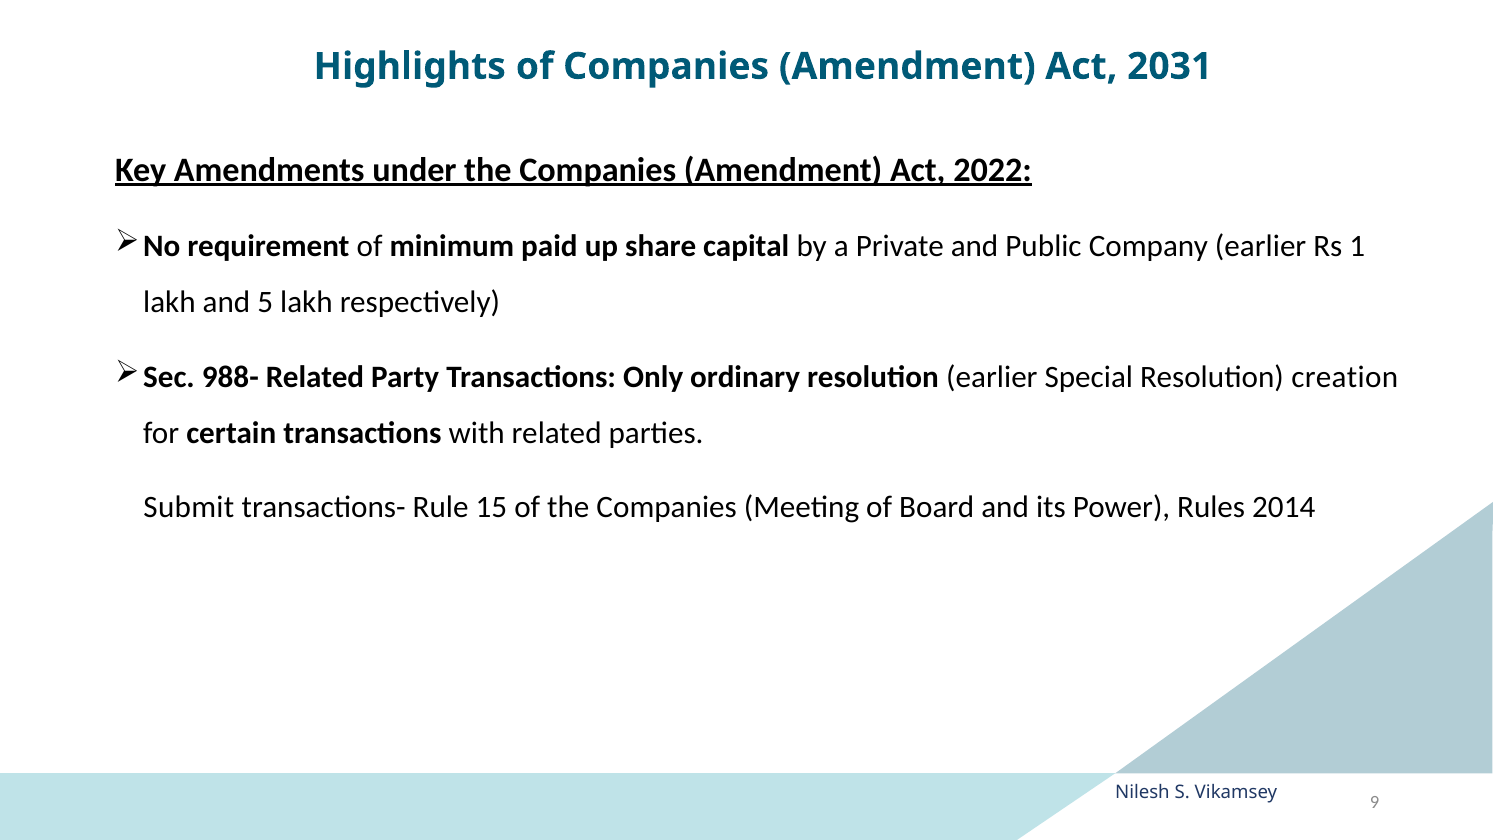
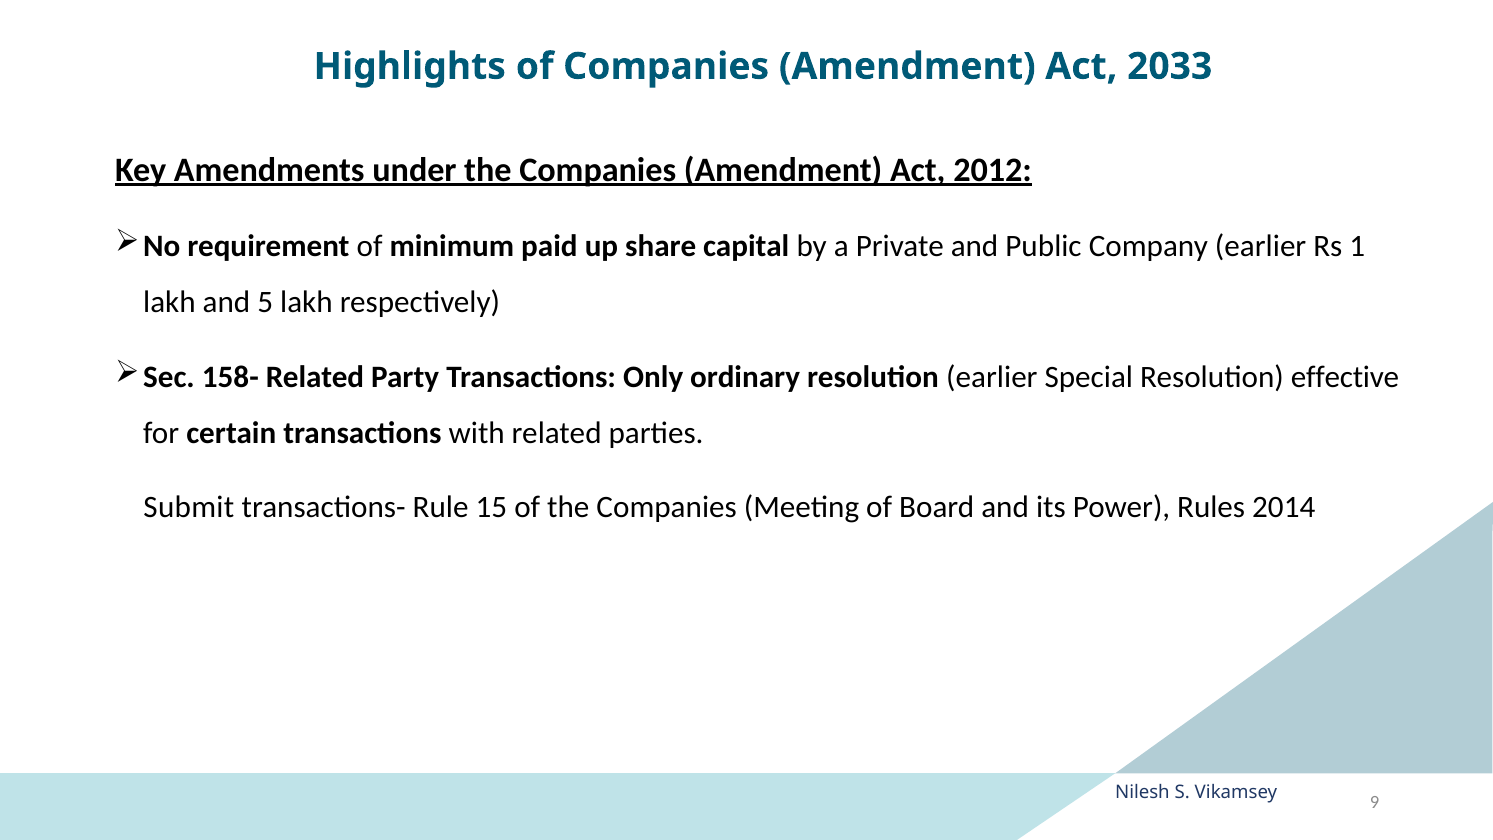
2031: 2031 -> 2033
2022: 2022 -> 2012
988-: 988- -> 158-
creation: creation -> effective
